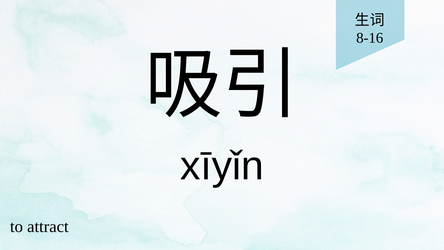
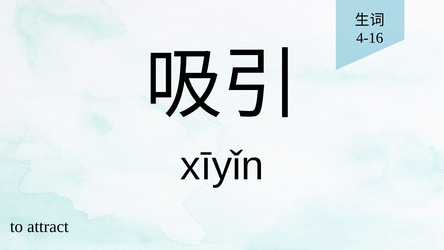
8-16: 8-16 -> 4-16
